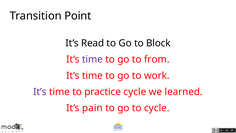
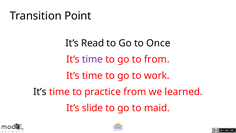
Block: Block -> Once
It’s at (40, 92) colour: purple -> black
practice cycle: cycle -> from
pain: pain -> slide
to cycle: cycle -> maid
